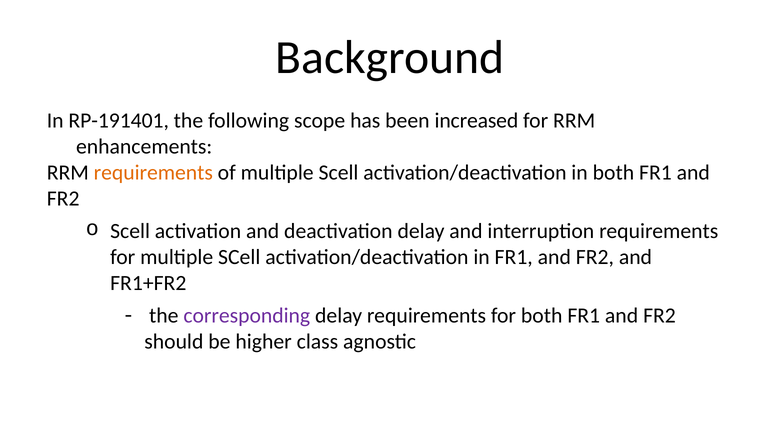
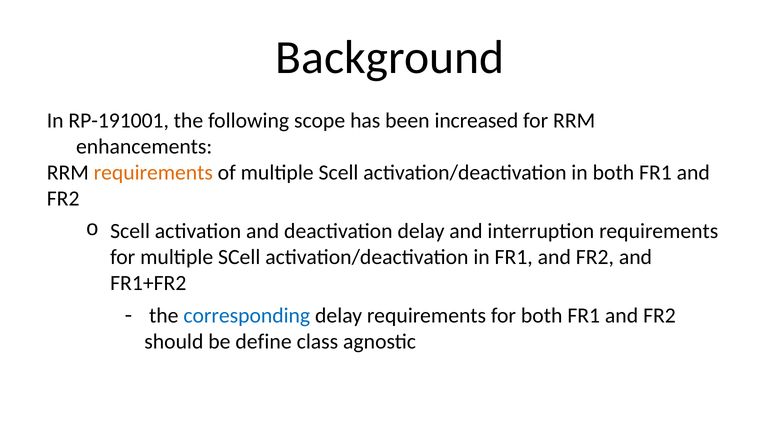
RP-191401: RP-191401 -> RP-191001
corresponding colour: purple -> blue
higher: higher -> define
